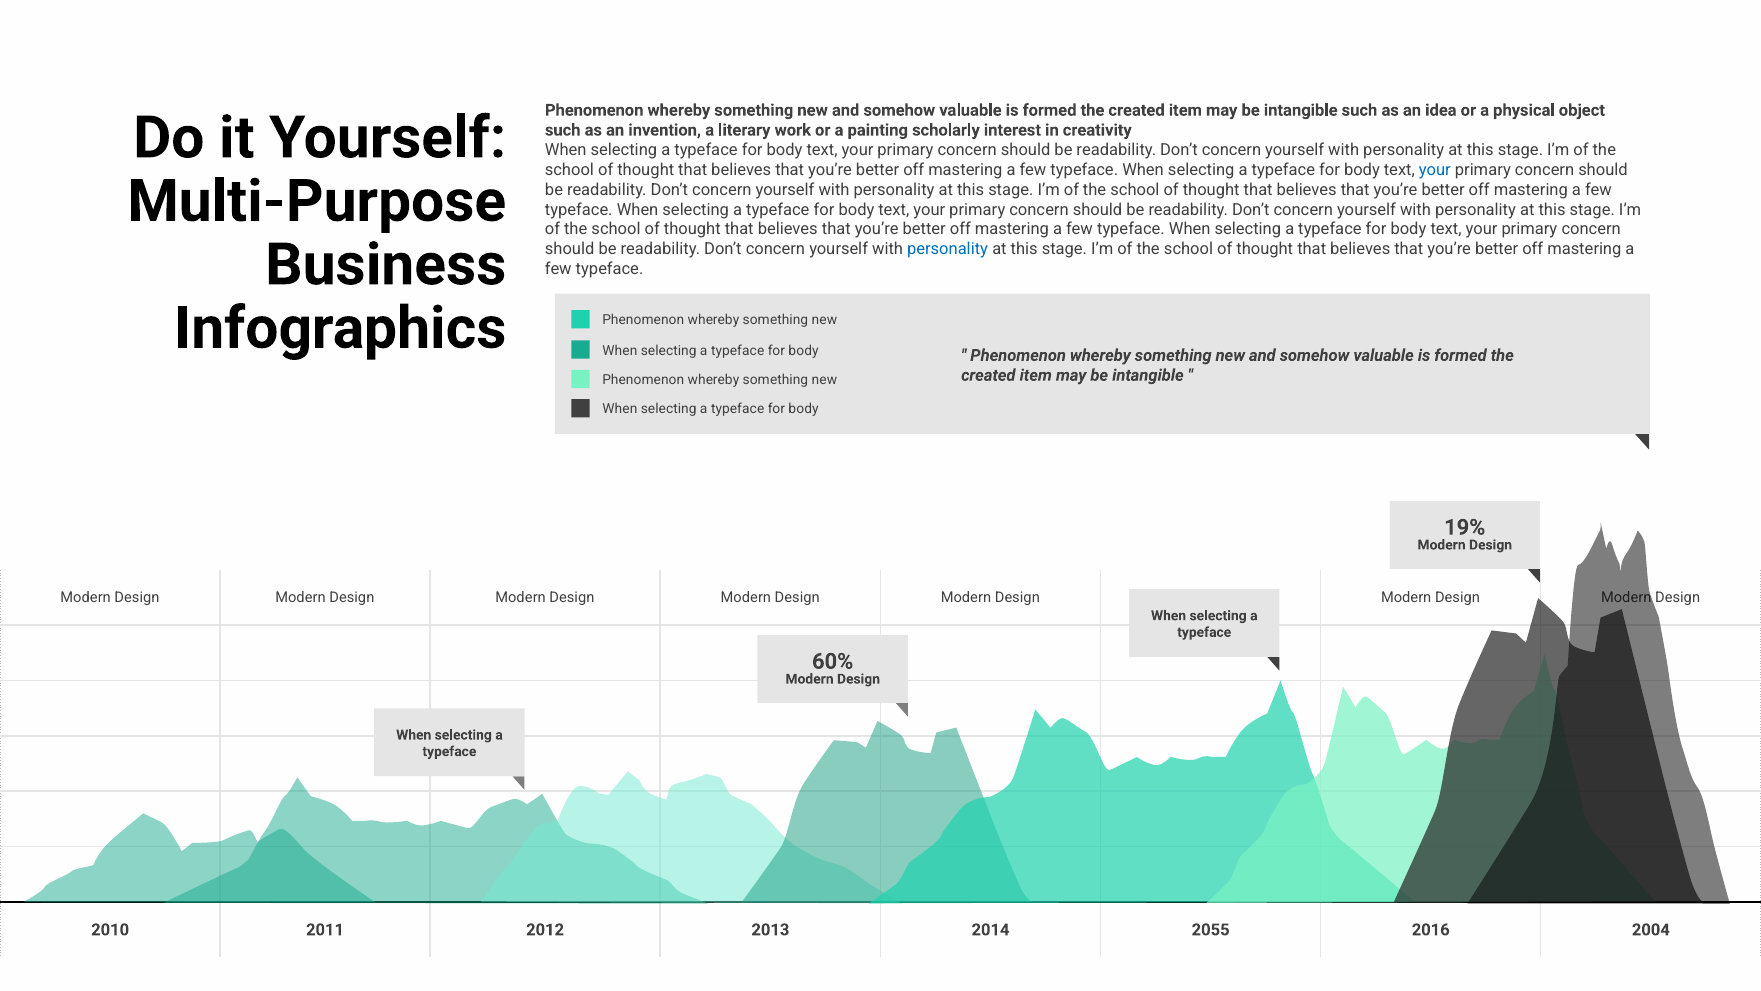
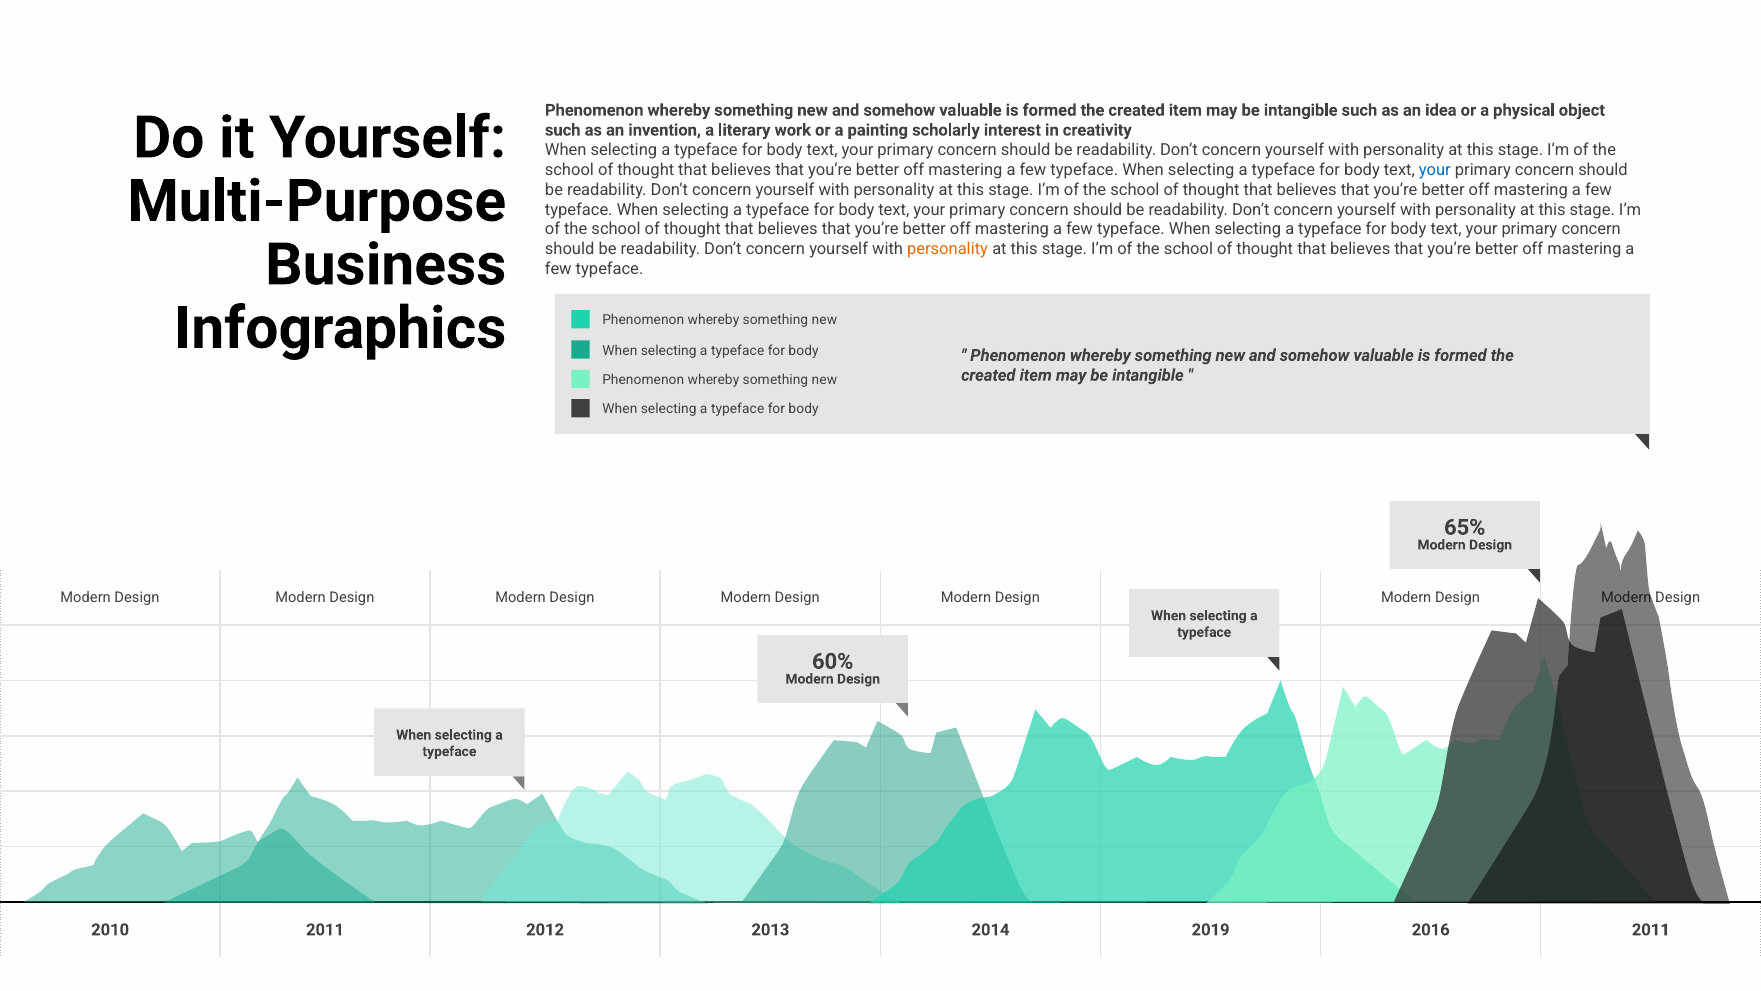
personality at (948, 249) colour: blue -> orange
19%: 19% -> 65%
2055: 2055 -> 2019
2016 2004: 2004 -> 2011
